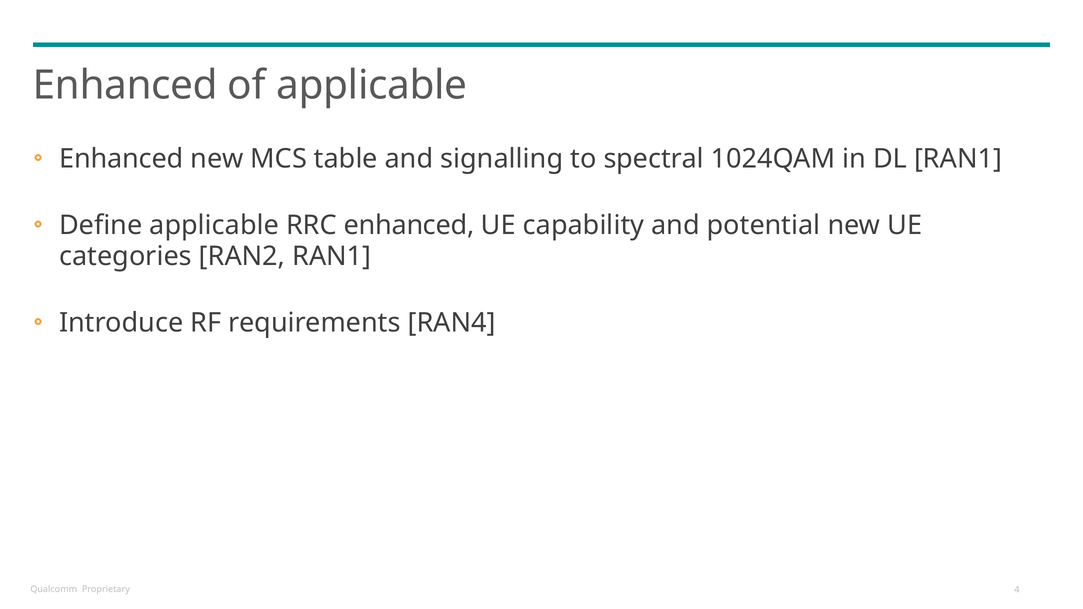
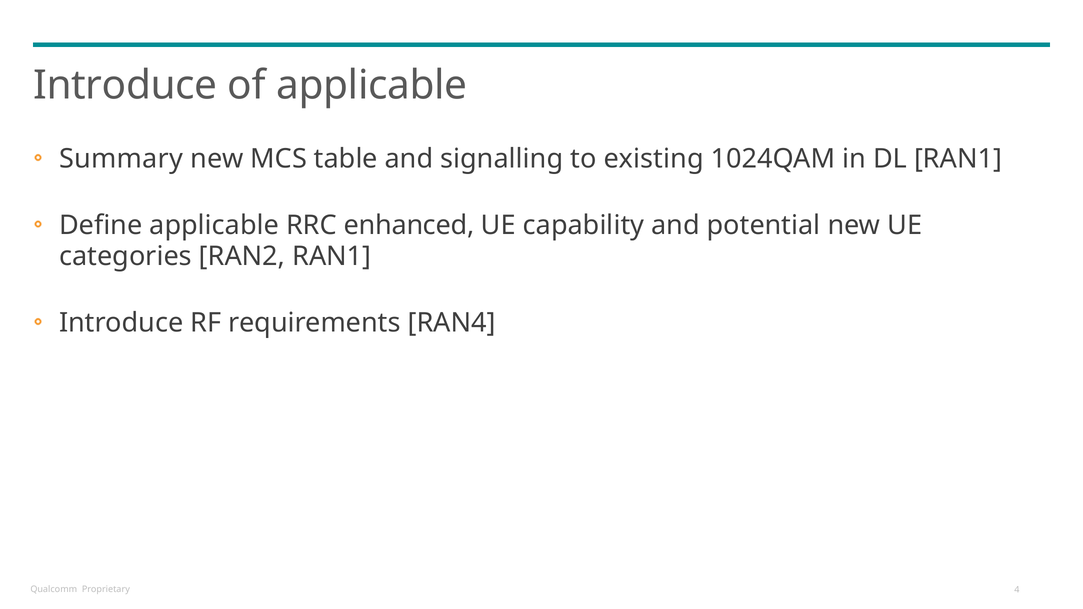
Enhanced at (125, 86): Enhanced -> Introduce
Enhanced at (121, 159): Enhanced -> Summary
spectral: spectral -> existing
